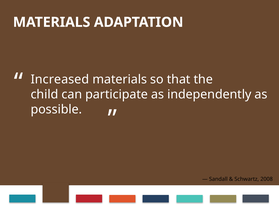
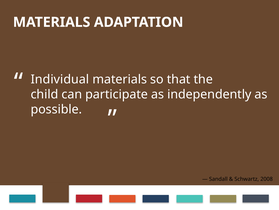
Increased: Increased -> Individual
